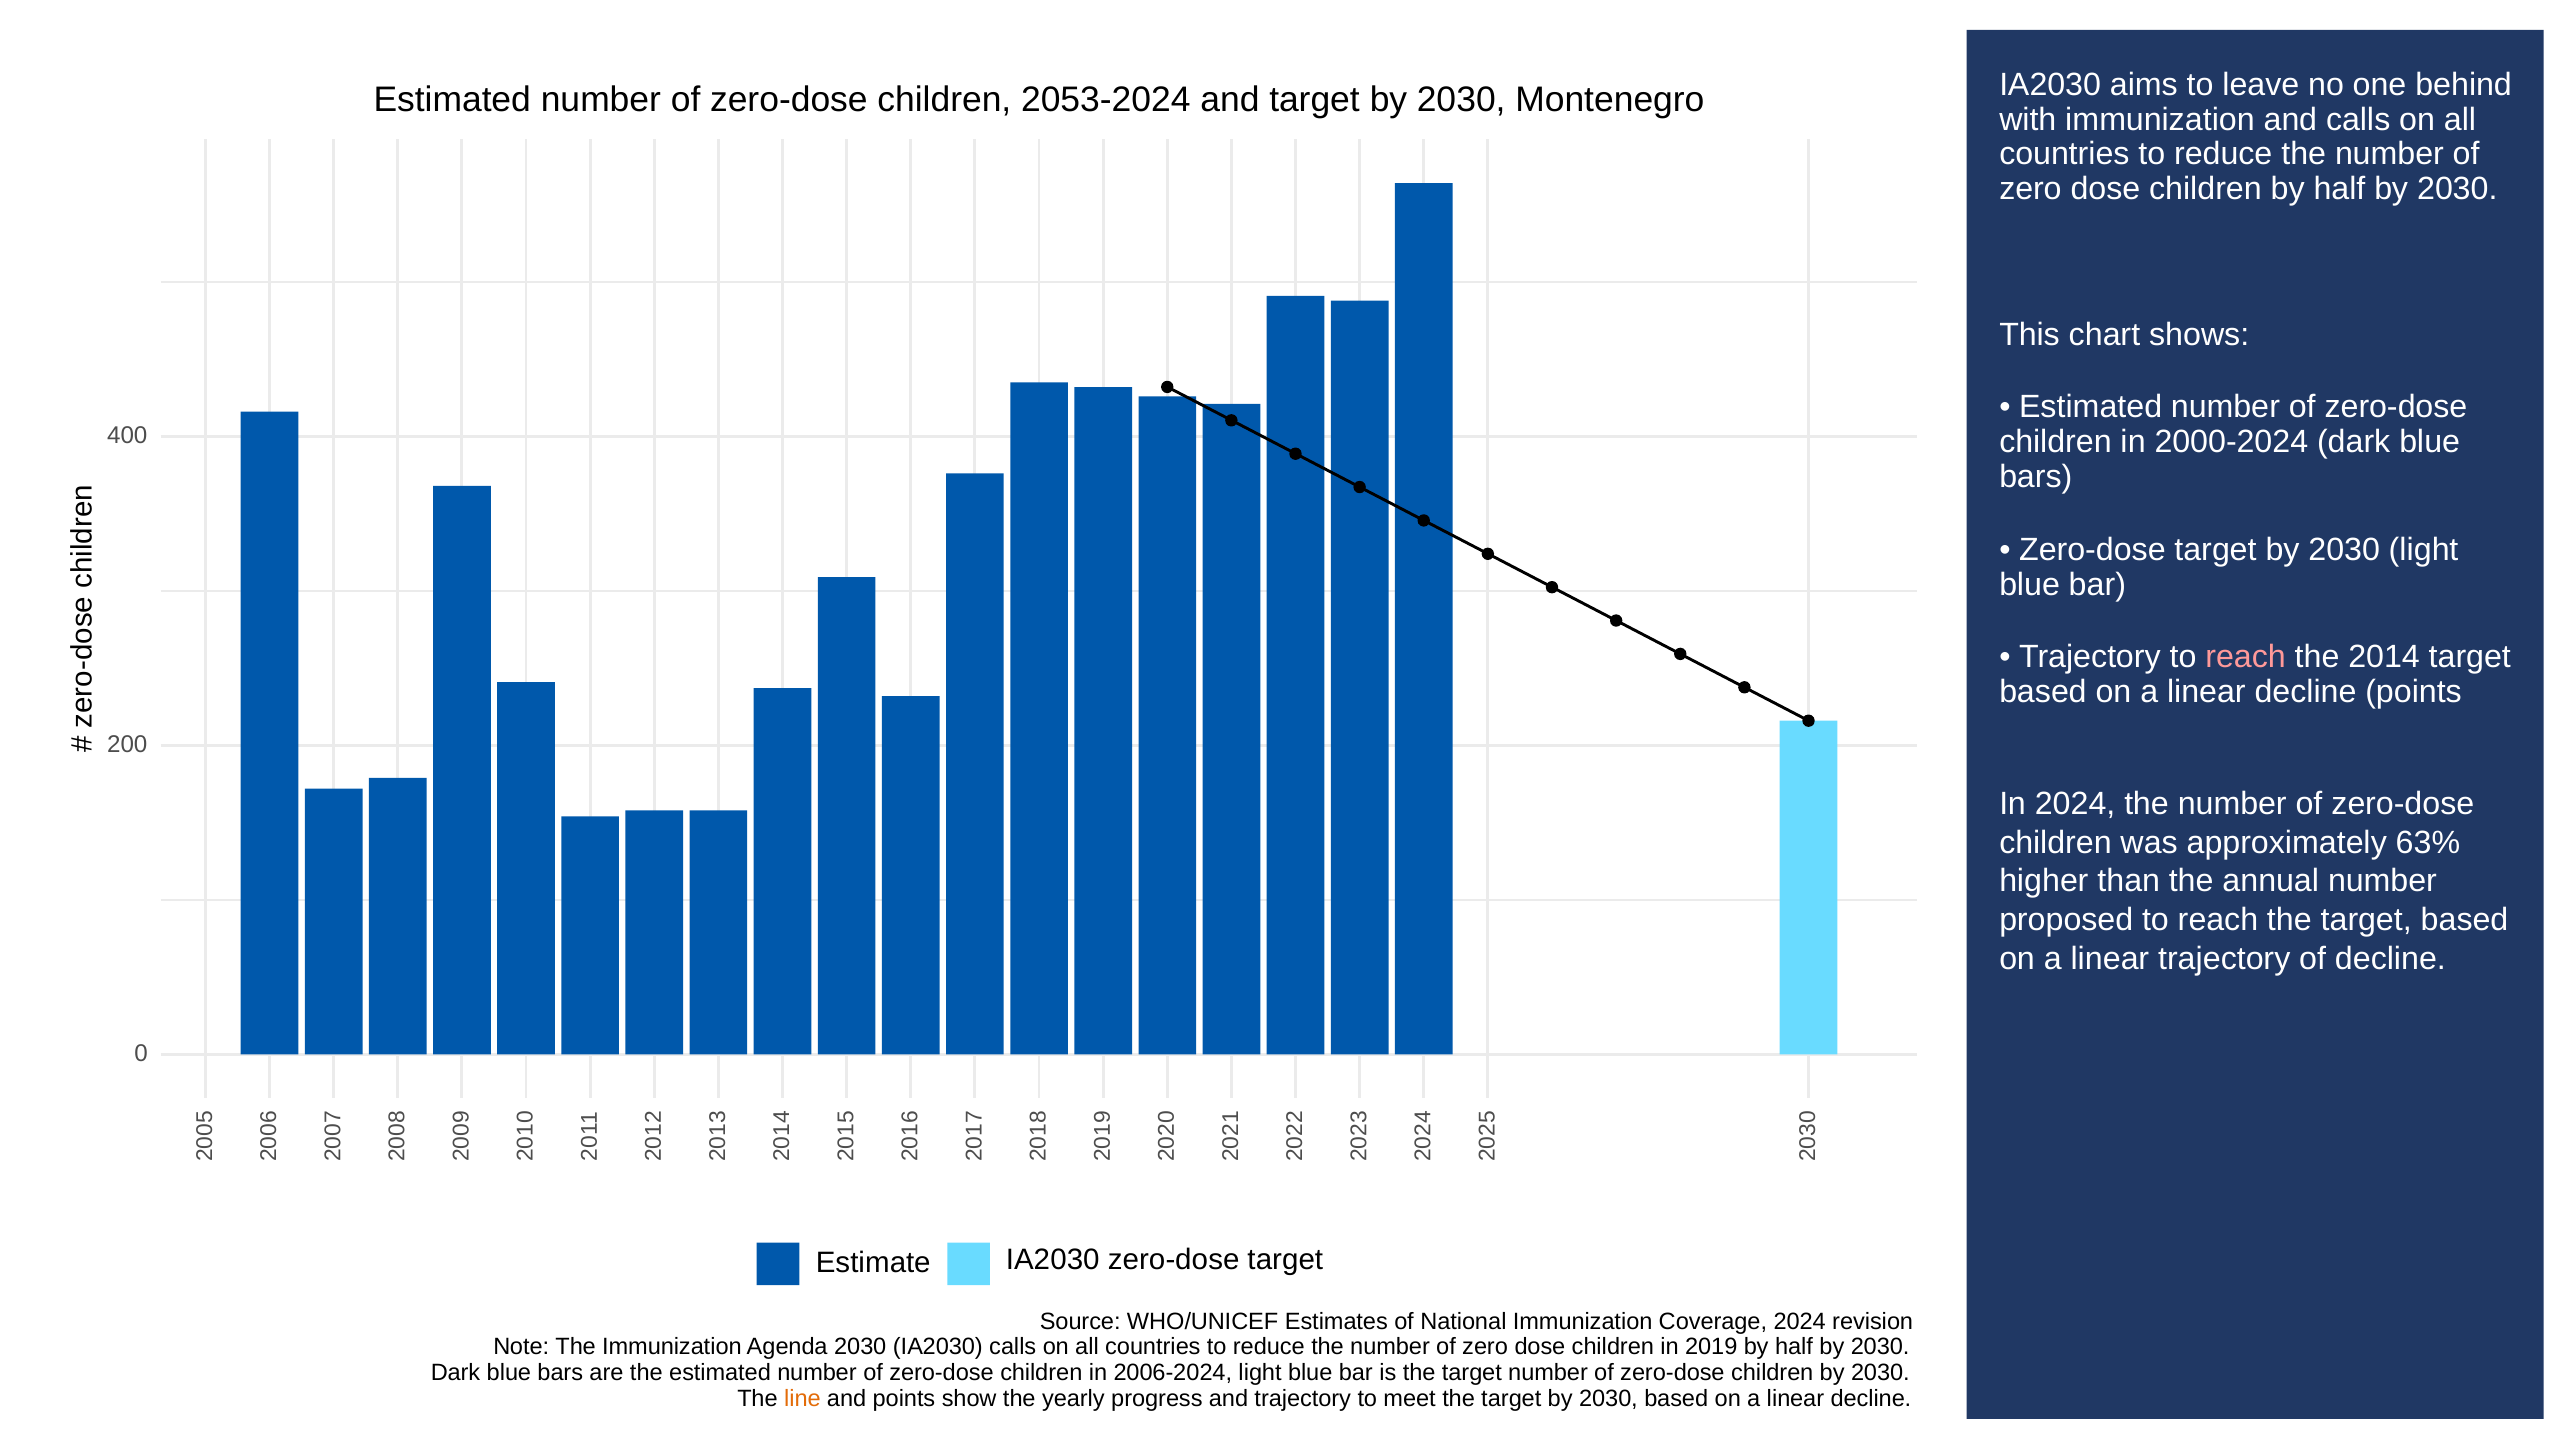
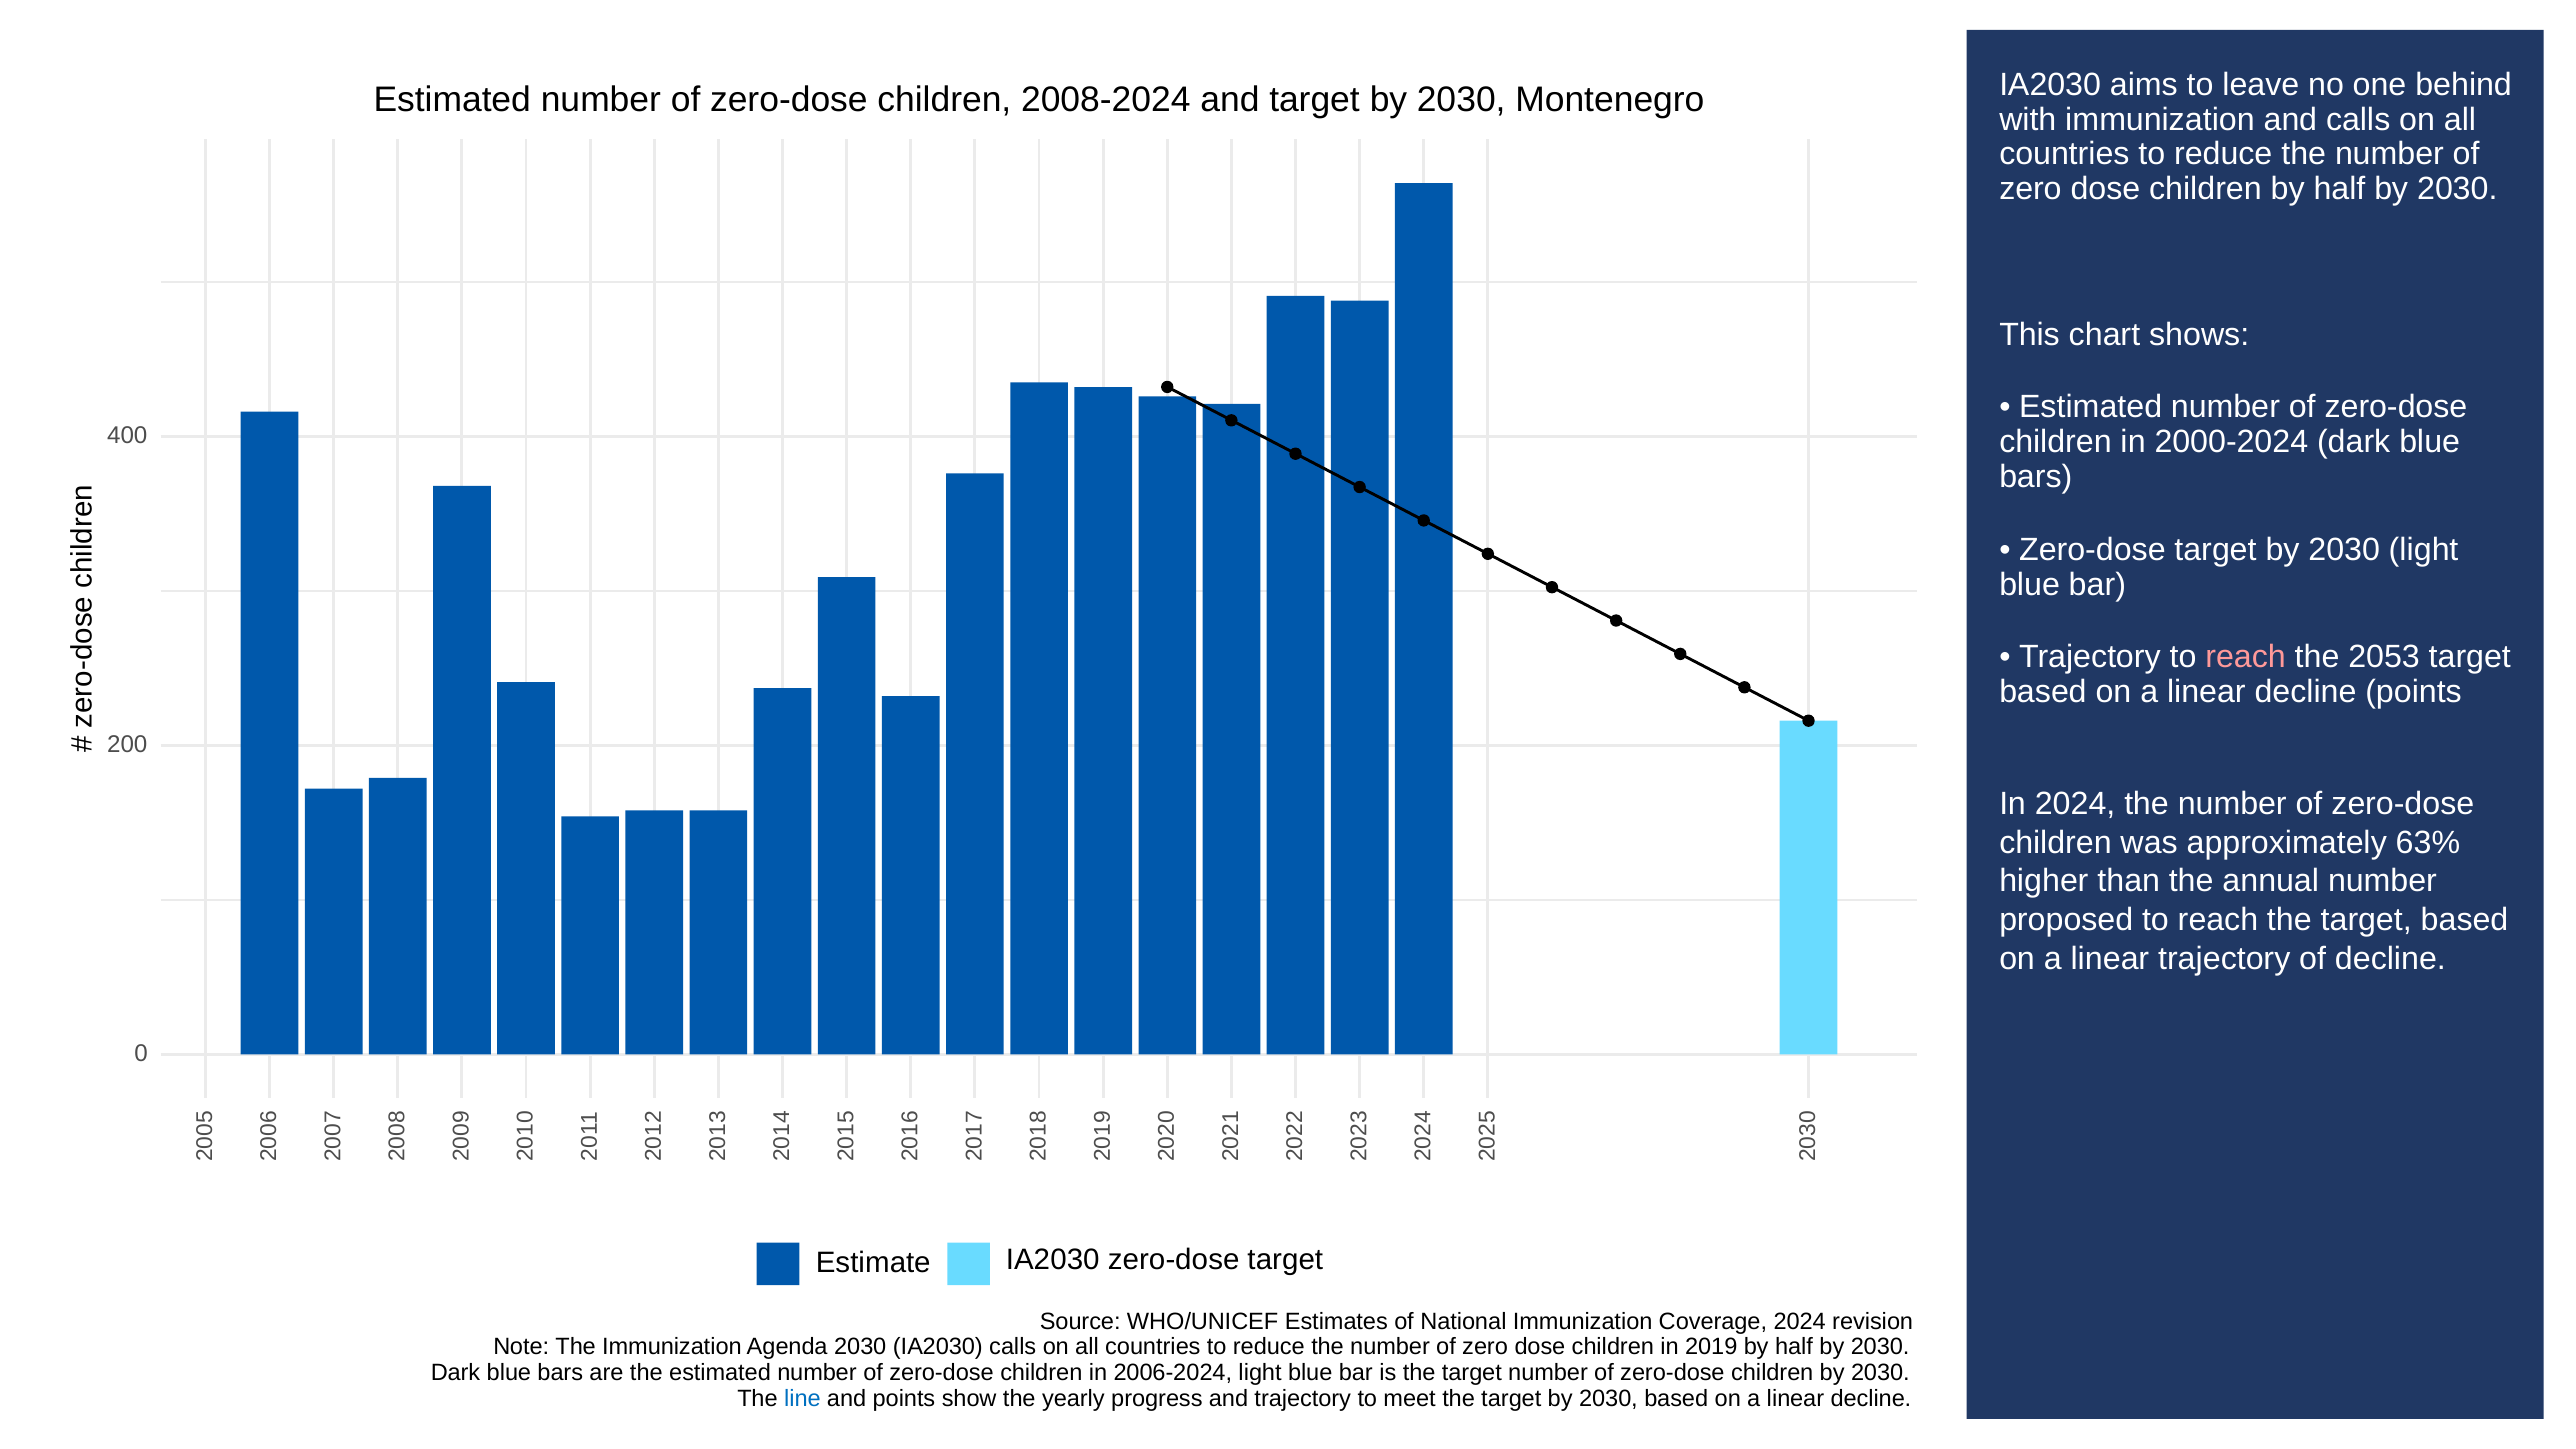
2053-2024: 2053-2024 -> 2008-2024
2014: 2014 -> 2053
line colour: orange -> blue
